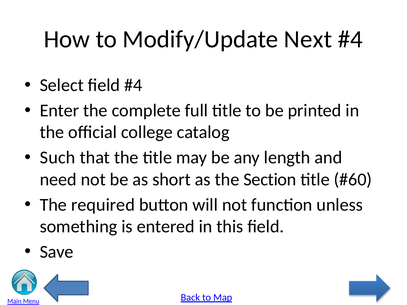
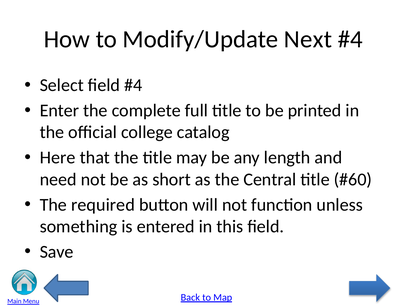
Such: Such -> Here
Section: Section -> Central
